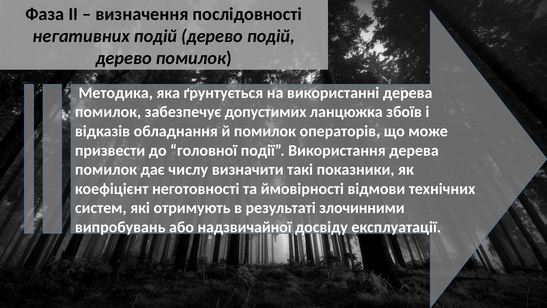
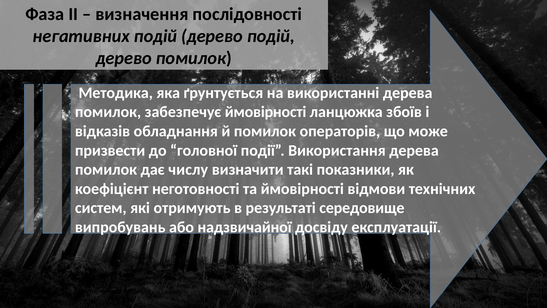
забезпечує допустимих: допустимих -> ймовірності
злочинними: злочинними -> середовище
